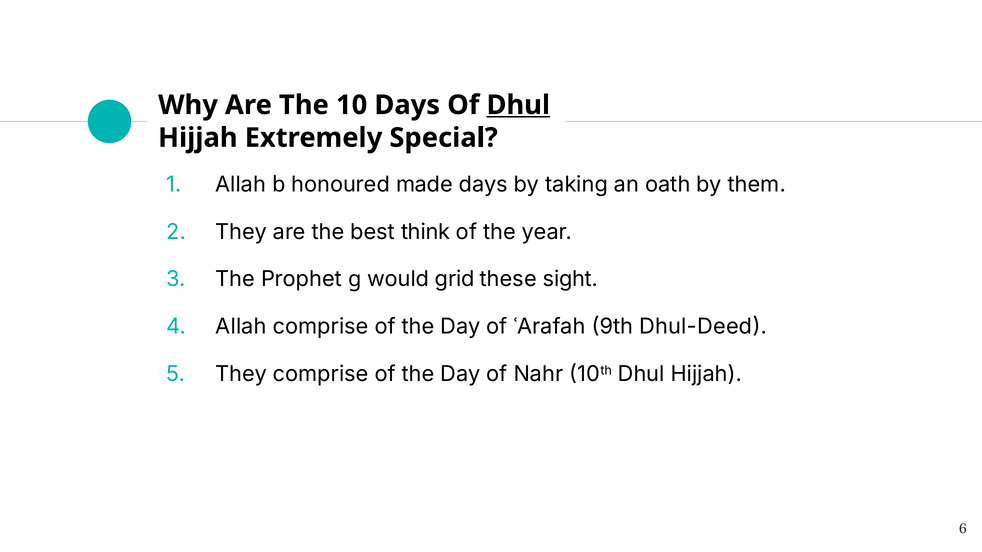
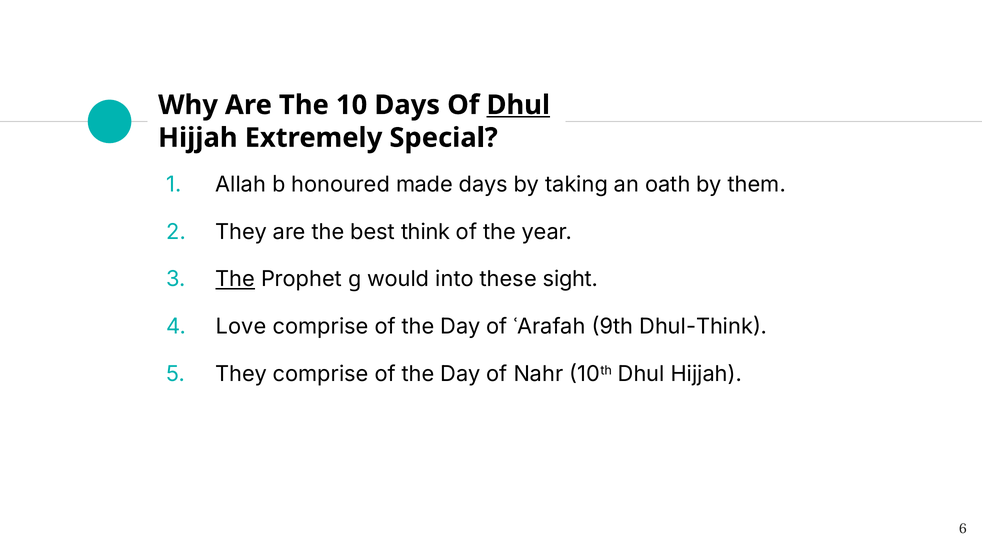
The at (235, 279) underline: none -> present
grid: grid -> into
Allah at (241, 327): Allah -> Love
Dhul-Deed: Dhul-Deed -> Dhul-Think
